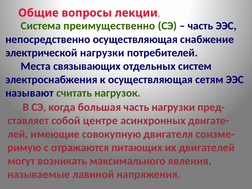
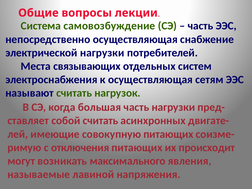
преимущественно: преимущественно -> самовозбуждение
собой центре: центре -> считать
совокупную двигателя: двигателя -> питающих
отражаются: отражаются -> отключения
двигателей: двигателей -> происходит
